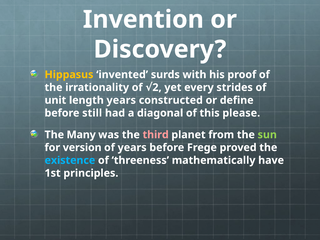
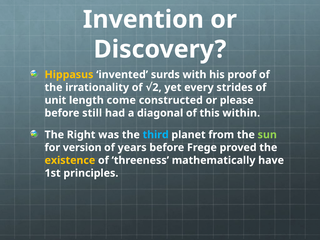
length years: years -> come
define: define -> please
please: please -> within
Many: Many -> Right
third colour: pink -> light blue
existence colour: light blue -> yellow
